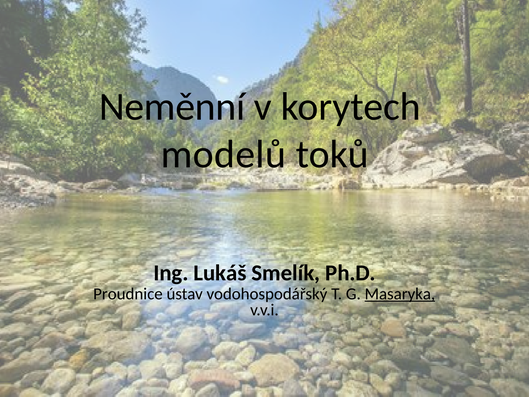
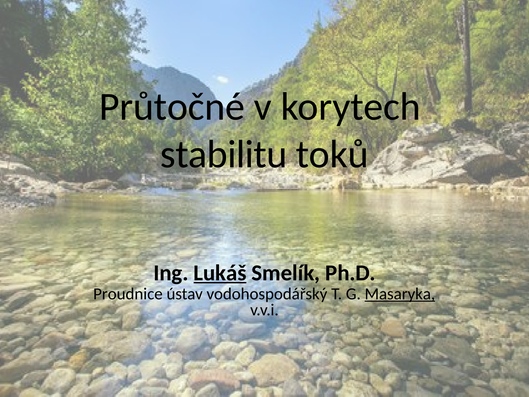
Neměnní: Neměnní -> Průtočné
modelů: modelů -> stabilitu
Lukáš underline: none -> present
